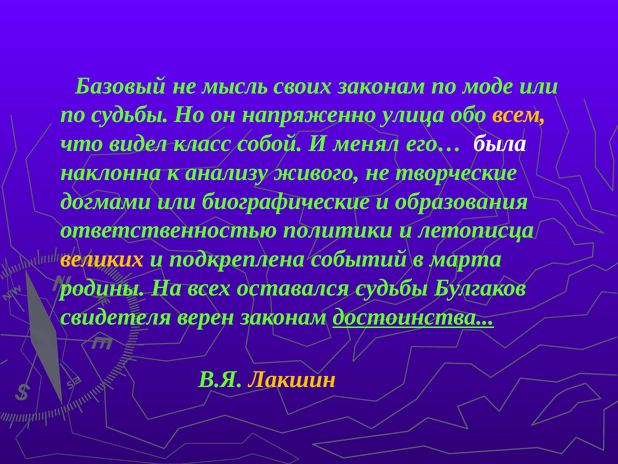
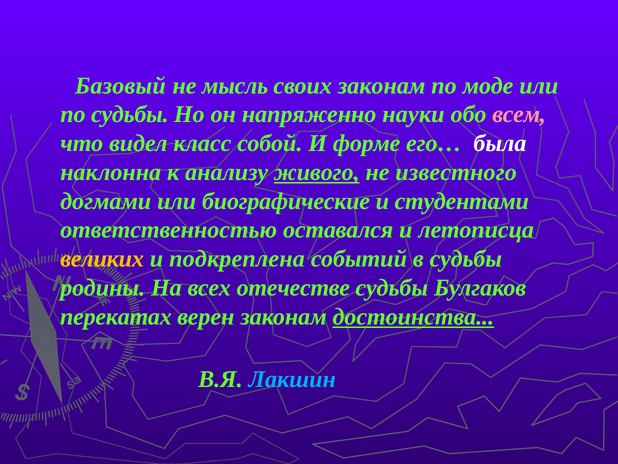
улица: улица -> науки
всем colour: yellow -> pink
менял: менял -> форме
живого underline: none -> present
творческие: творческие -> известного
образования: образования -> студентами
политики: политики -> оставался
в марта: марта -> судьбы
оставался: оставался -> отечестве
свидетеля: свидетеля -> перекатах
Лакшин colour: yellow -> light blue
